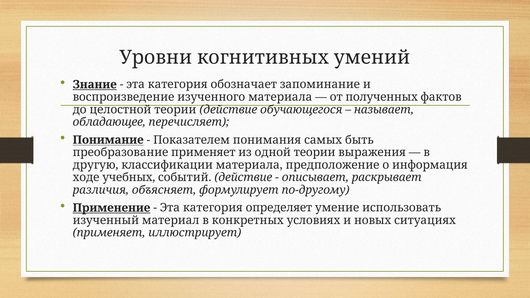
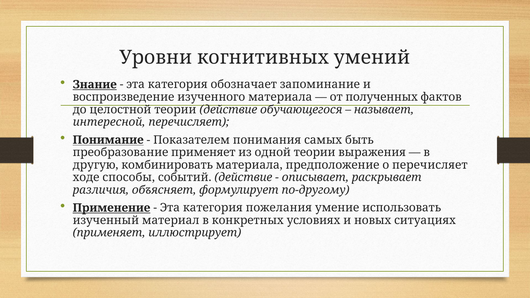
обладающее: обладающее -> интересной
классификации: классификации -> комбинировать
о информация: информация -> перечисляет
учебных: учебных -> способы
определяет: определяет -> пожелания
